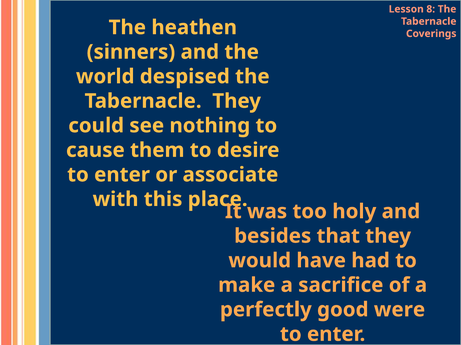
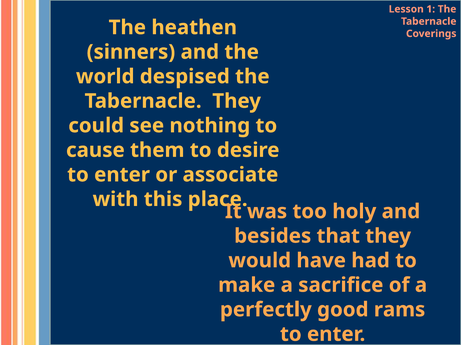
8: 8 -> 1
were: were -> rams
